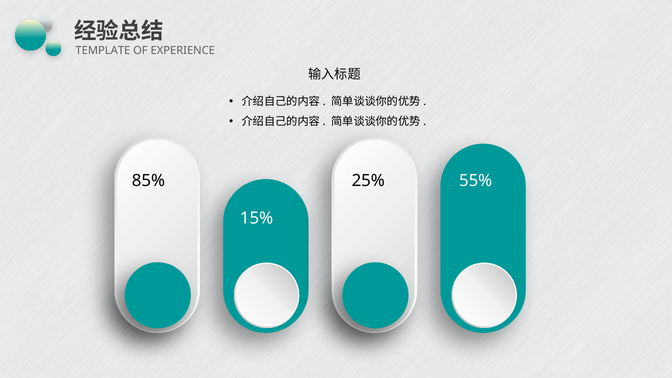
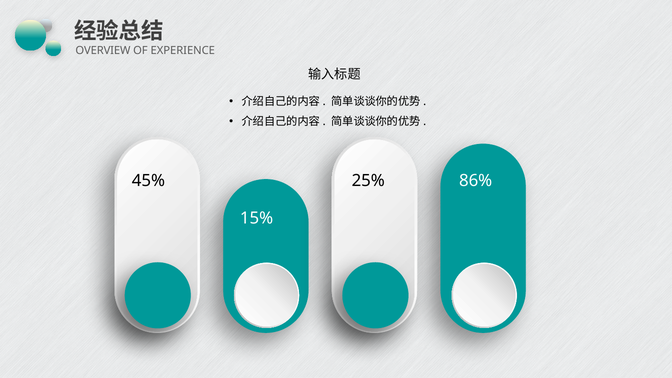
TEMPLATE: TEMPLATE -> OVERVIEW
85%: 85% -> 45%
55%: 55% -> 86%
